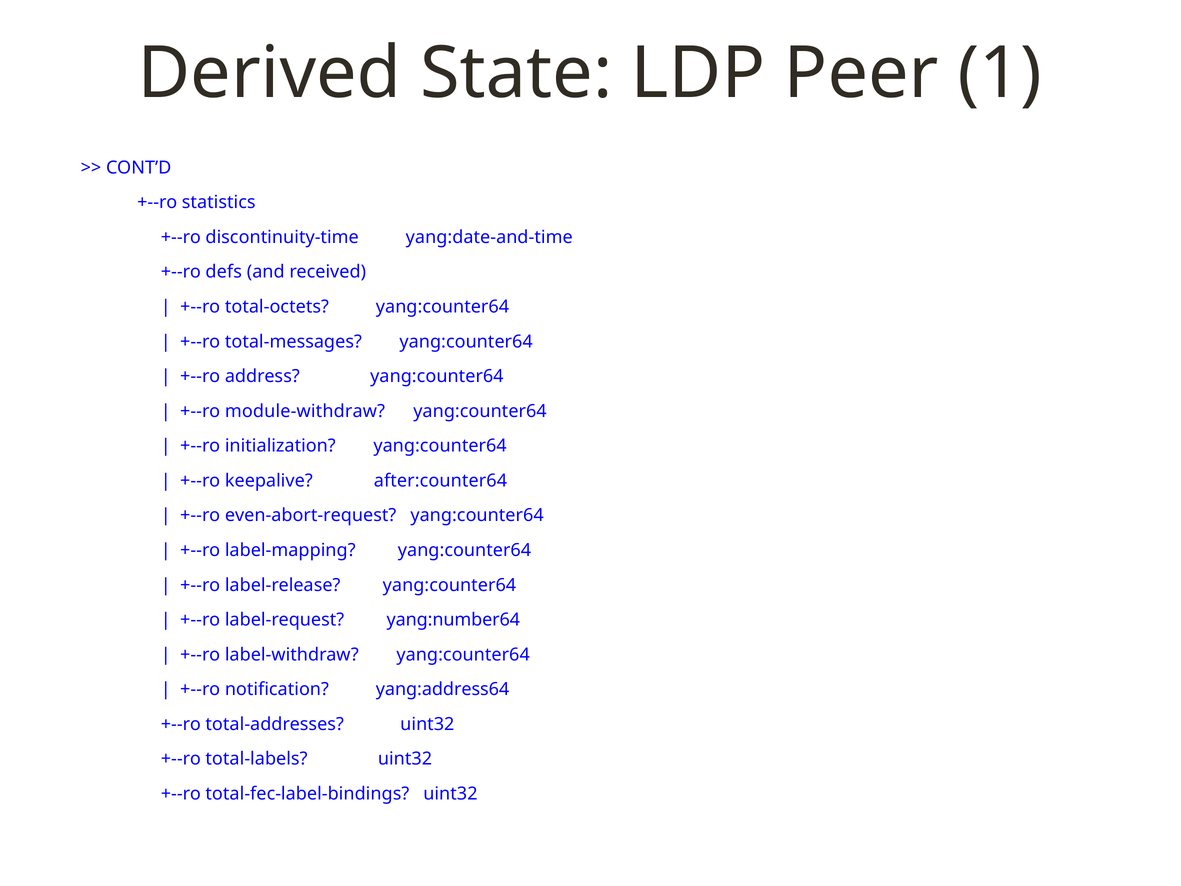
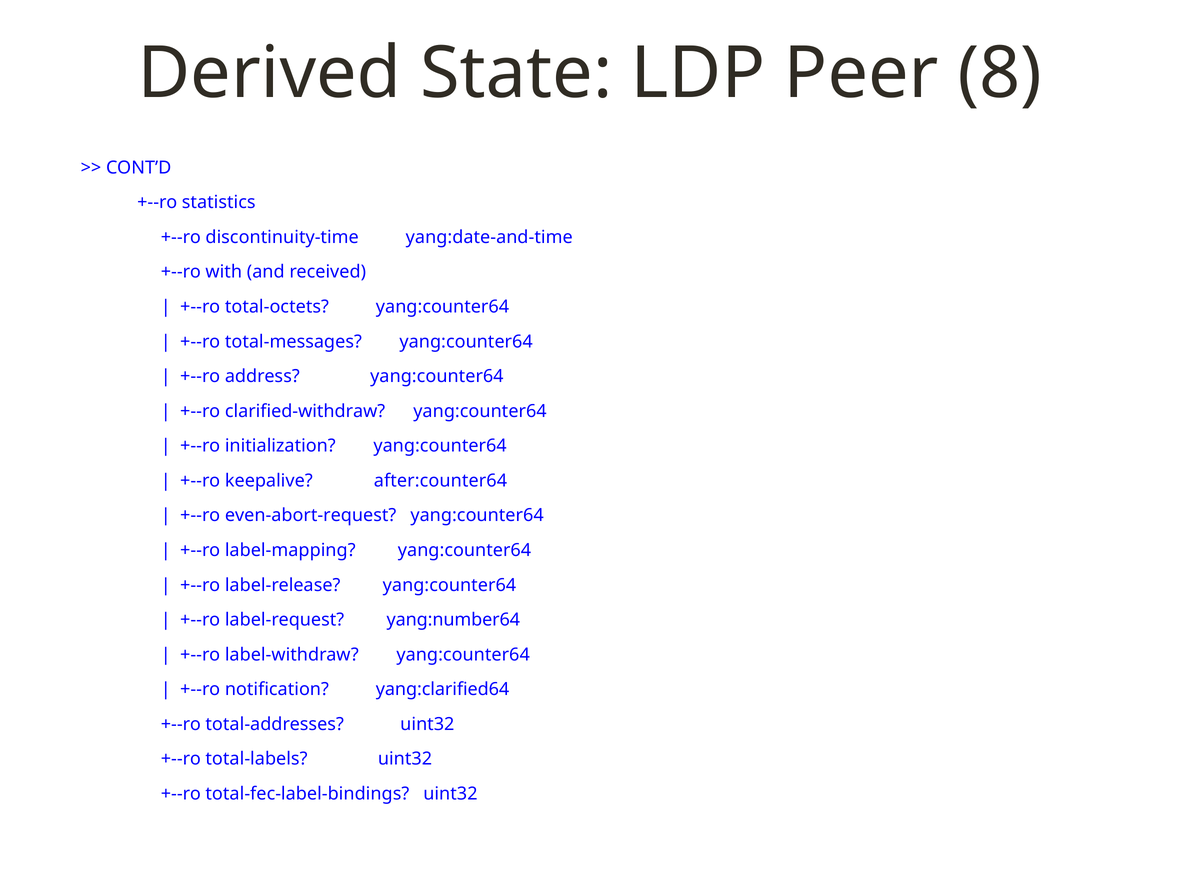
1: 1 -> 8
defs: defs -> with
module-withdraw: module-withdraw -> clarified-withdraw
yang:address64: yang:address64 -> yang:clarified64
